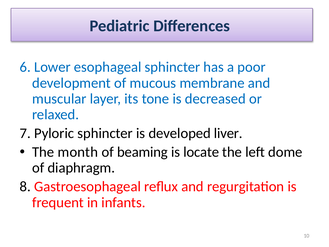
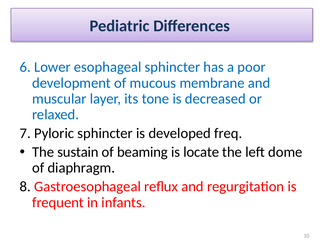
liver: liver -> freq
month: month -> sustain
